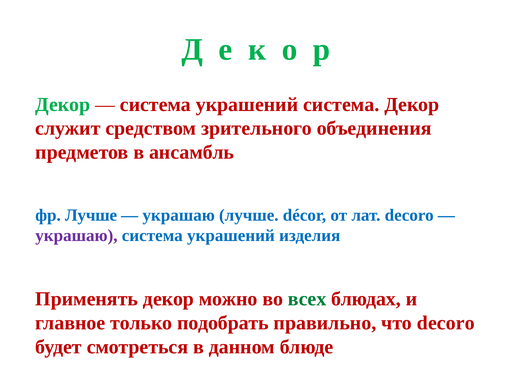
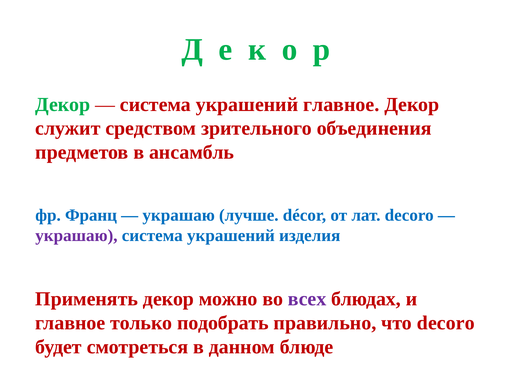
украшений система: система -> главное
фр Лучше: Лучше -> Франц
всех colour: green -> purple
